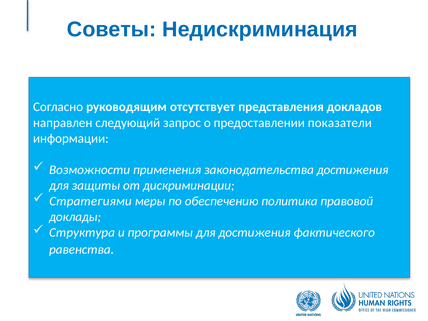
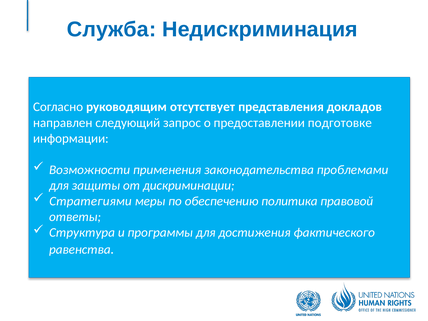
Советы: Советы -> Служба
показатели: показатели -> подготовке
законодательства достижения: достижения -> проблемами
доклады: доклады -> ответы
